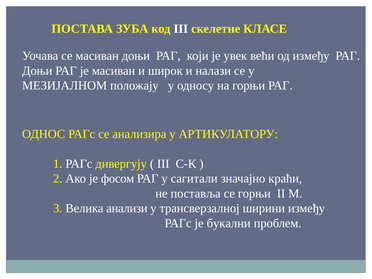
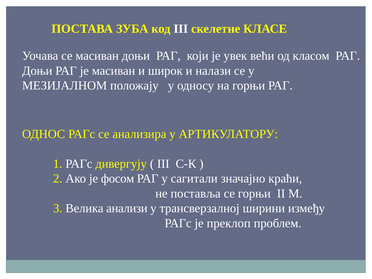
од између: између -> класом
букални: букални -> преклоп
